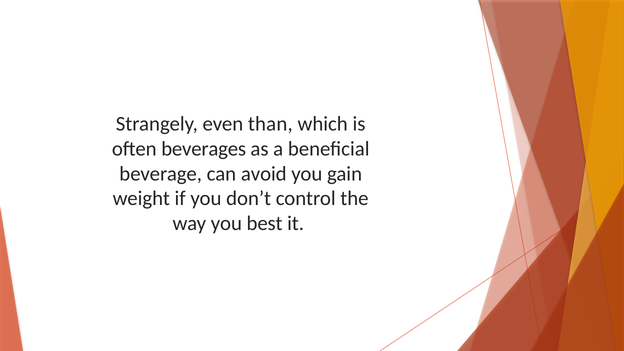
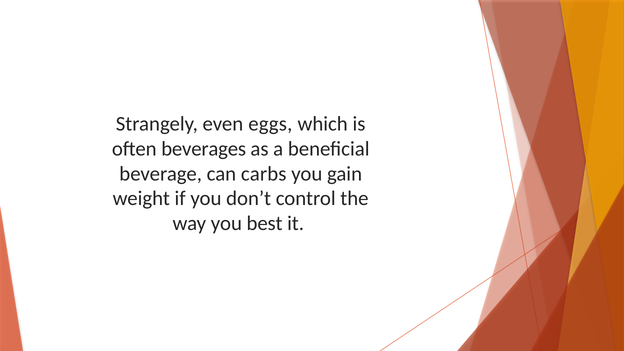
than: than -> eggs
avoid: avoid -> carbs
